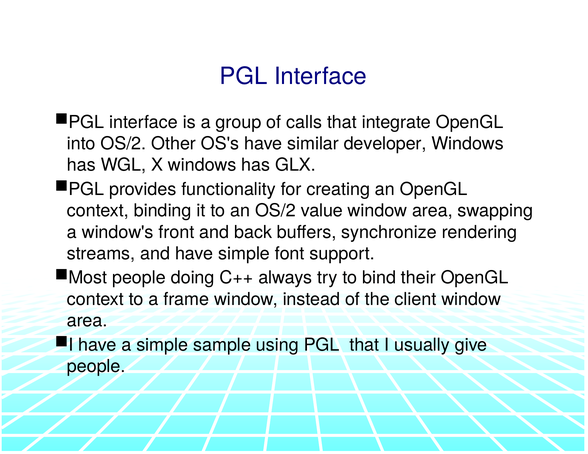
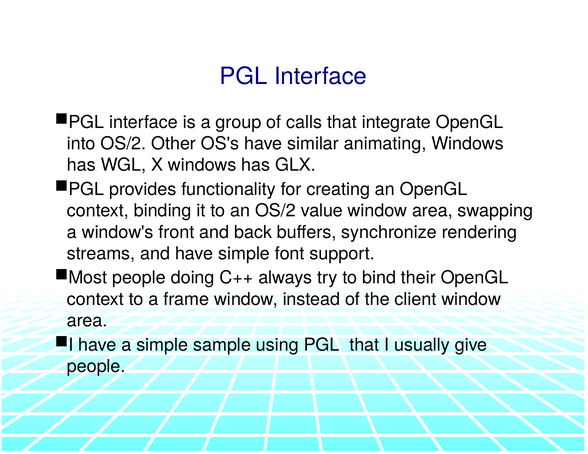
developer: developer -> animating
